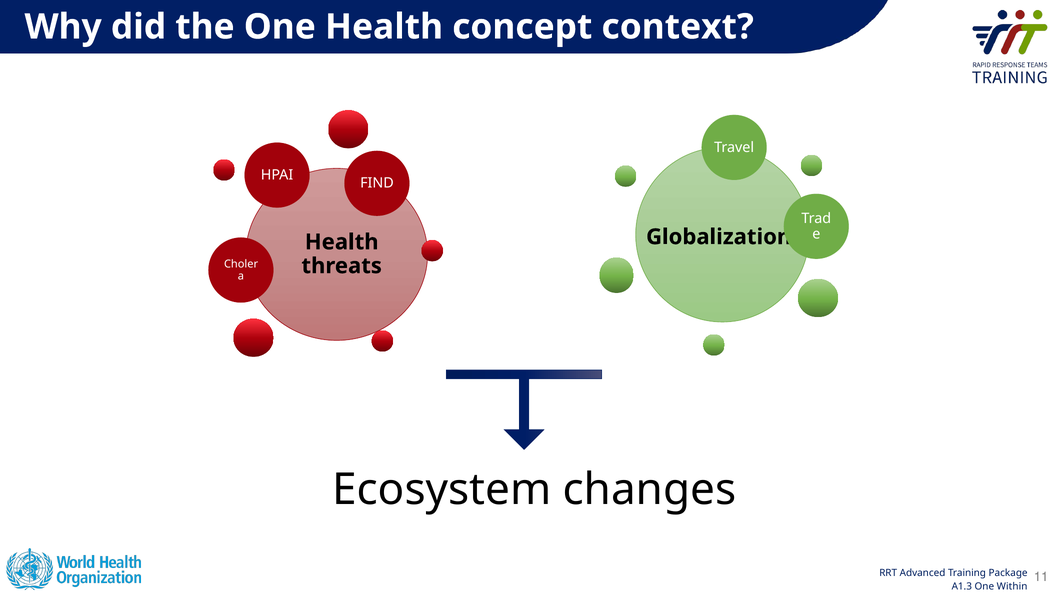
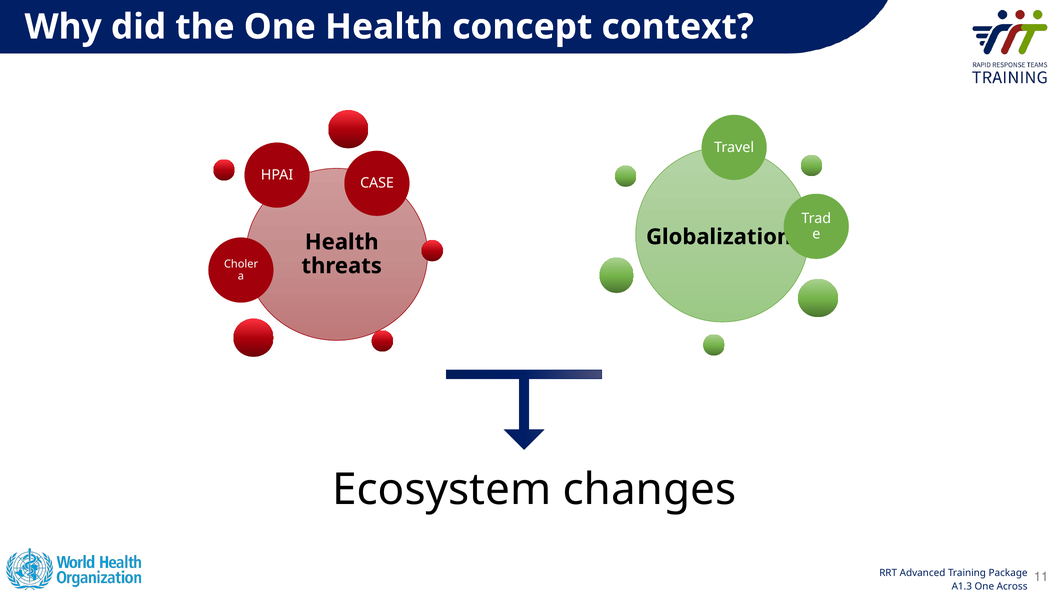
FIND: FIND -> CASE
Within: Within -> Across
